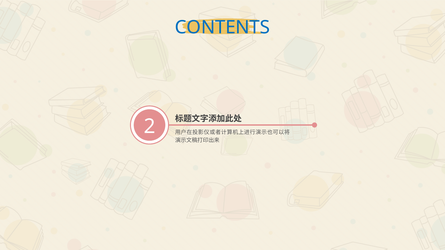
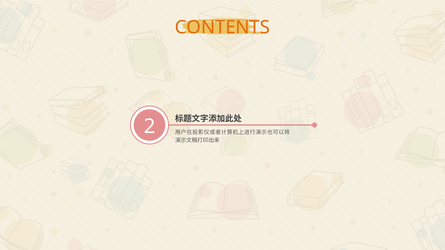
CONTENTS colour: blue -> orange
